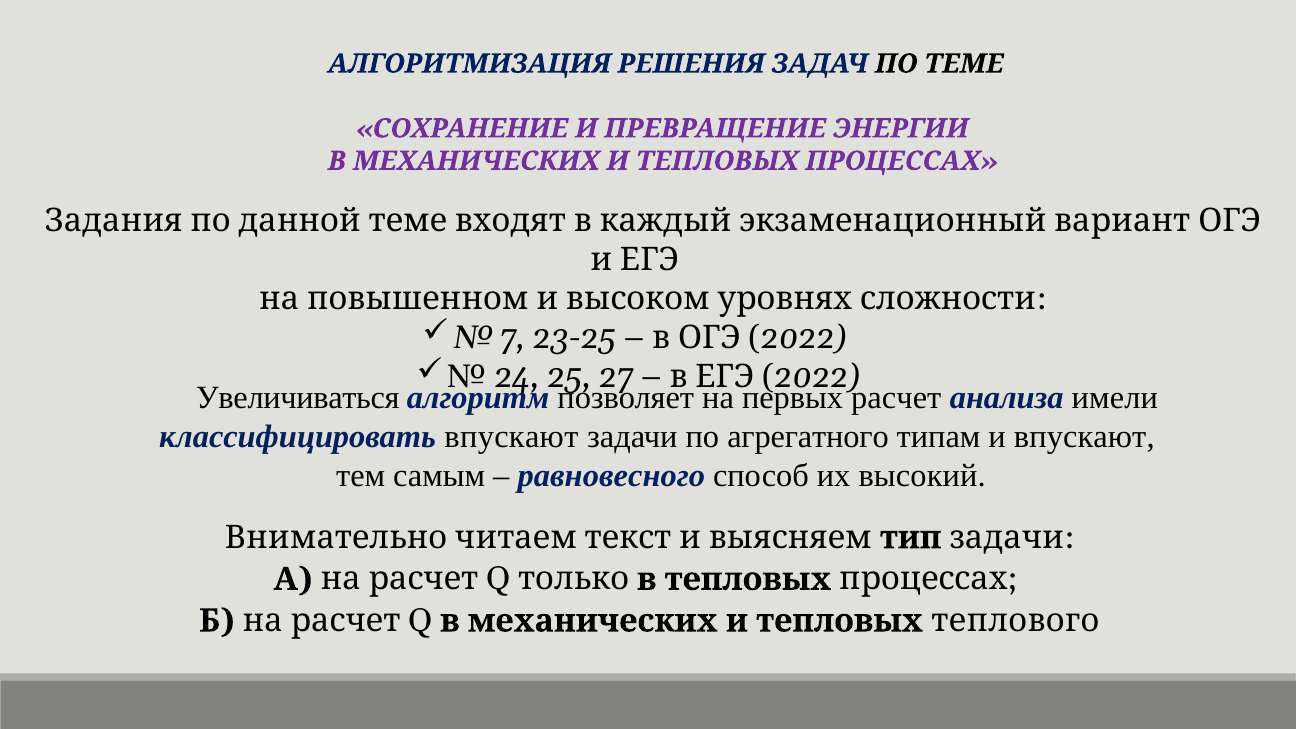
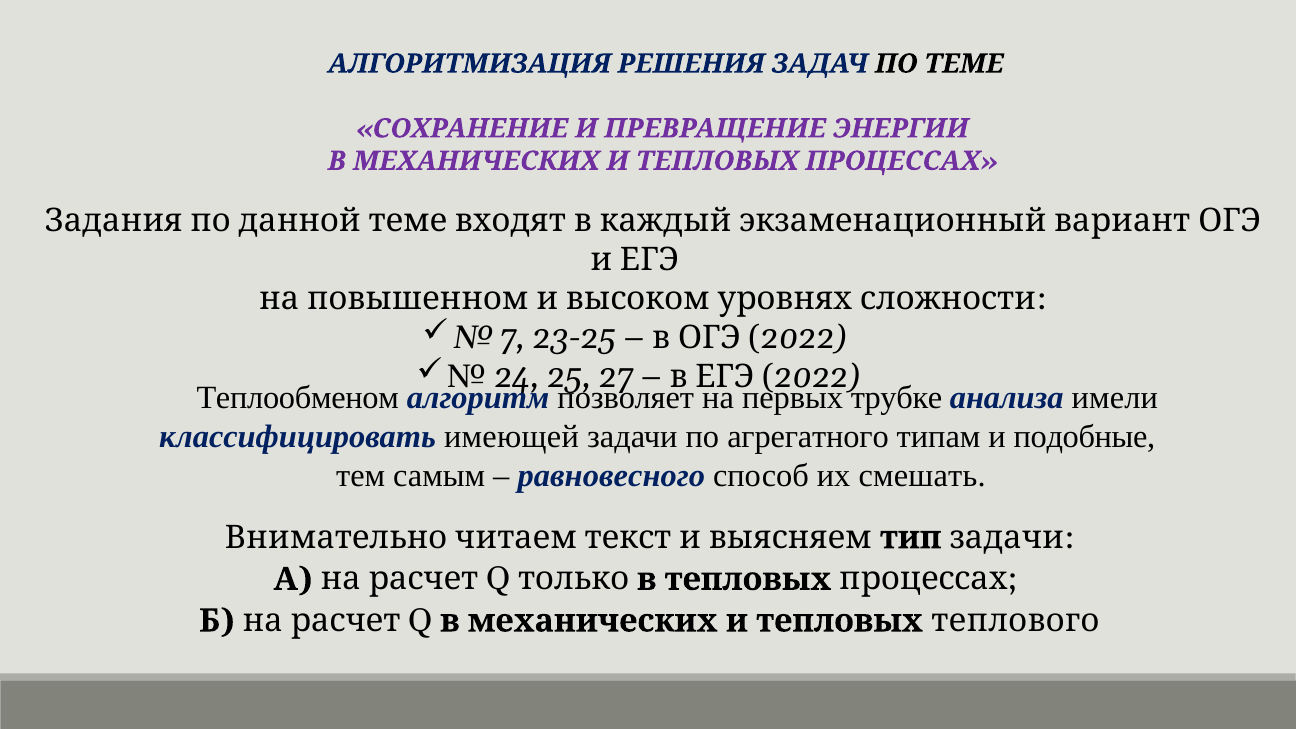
Увеличиваться: Увеличиваться -> Теплообменом
расчет: расчет -> трубке
классифицировать впускают: впускают -> имеющей
и впускают: впускают -> подобные
высокий: высокий -> смешать
